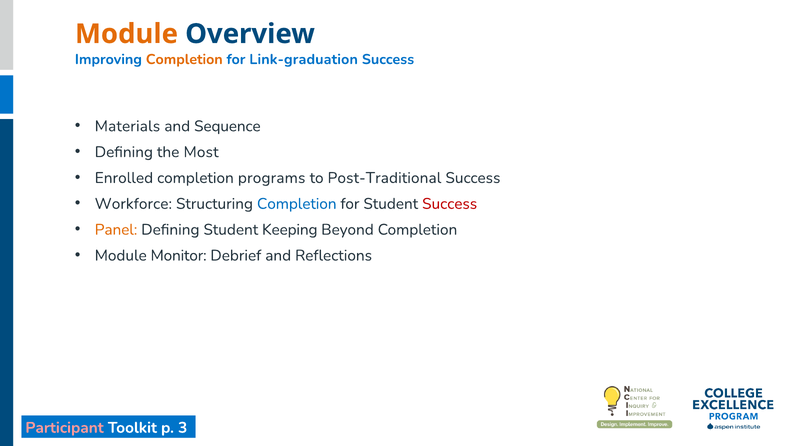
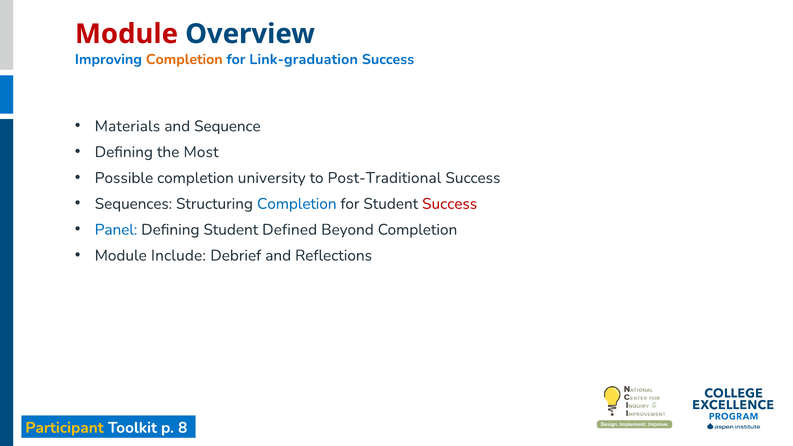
Module at (126, 34) colour: orange -> red
Enrolled: Enrolled -> Possible
programs: programs -> university
Workforce: Workforce -> Sequences
Panel colour: orange -> blue
Keeping: Keeping -> Defined
Monitor: Monitor -> Include
Participant colour: pink -> yellow
3: 3 -> 8
